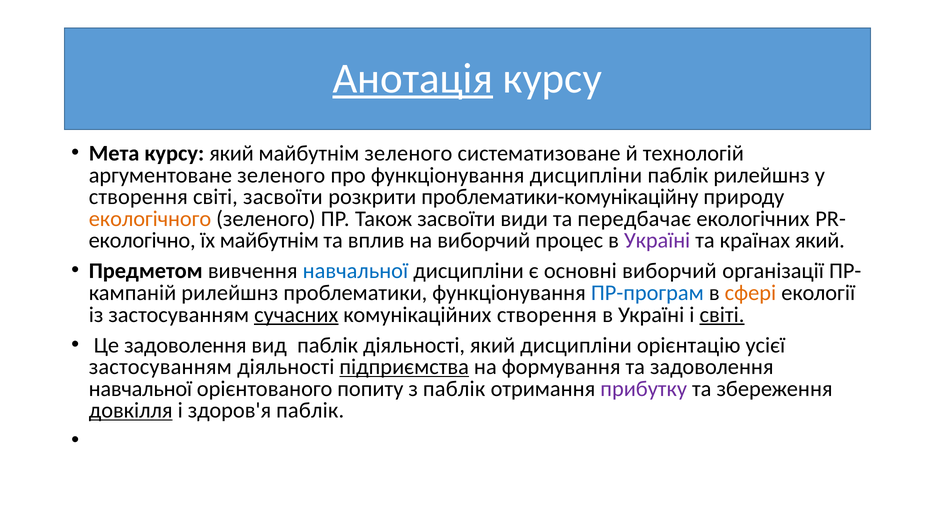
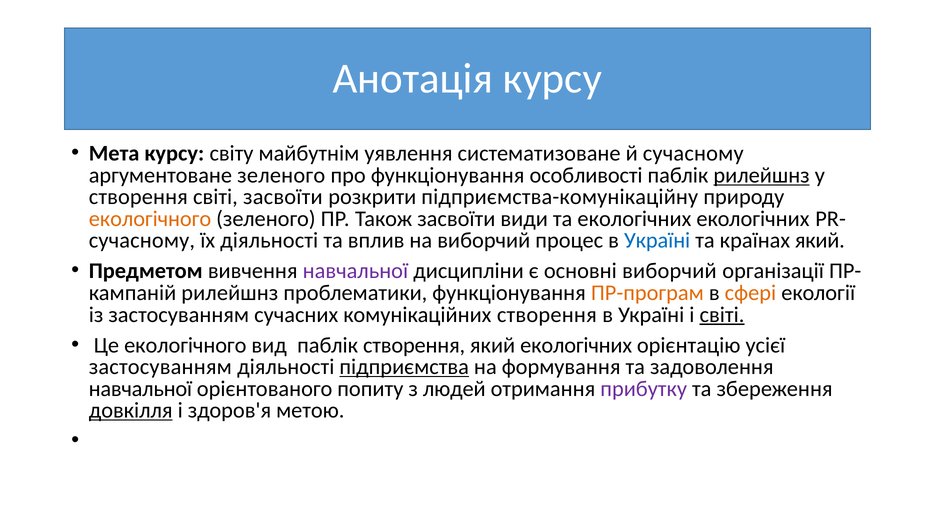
Анотація underline: present -> none
курсу який: який -> світу
майбутнім зеленого: зеленого -> уявлення
й технологій: технологій -> сучасному
функціонування дисципліни: дисципліни -> особливості
рилейшнз at (762, 175) underline: none -> present
проблематики-комунікаційну: проблематики-комунікаційну -> підприємства-комунікаційну
та передбачає: передбачає -> екологічних
екологічно at (142, 241): екологічно -> сучасному
їх майбутнім: майбутнім -> діяльності
Україні at (657, 241) colour: purple -> blue
навчальної at (355, 271) colour: blue -> purple
ПР-програм colour: blue -> orange
сучасних underline: present -> none
Це задоволення: задоволення -> екологічного
паблік діяльності: діяльності -> створення
який дисципліни: дисципліни -> екологічних
з паблік: паблік -> людей
здоров'я паблік: паблік -> метою
